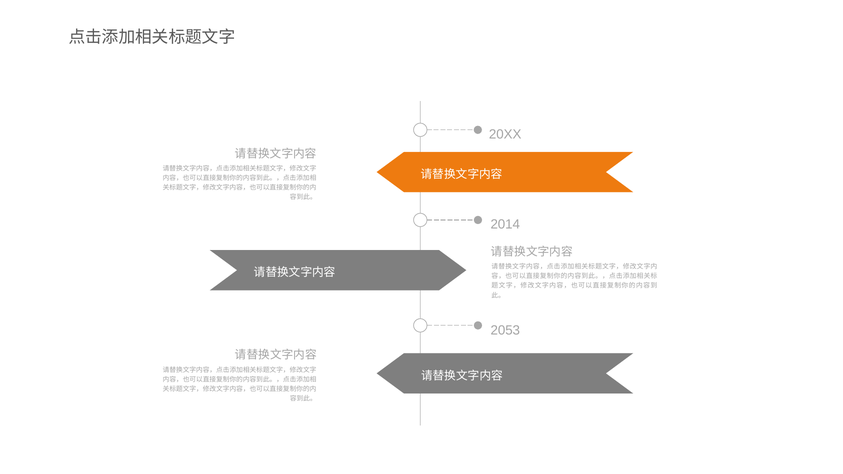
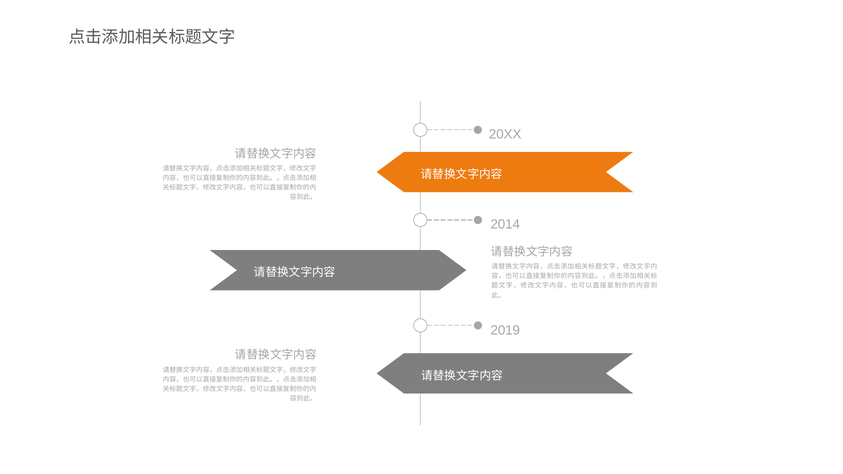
2053: 2053 -> 2019
